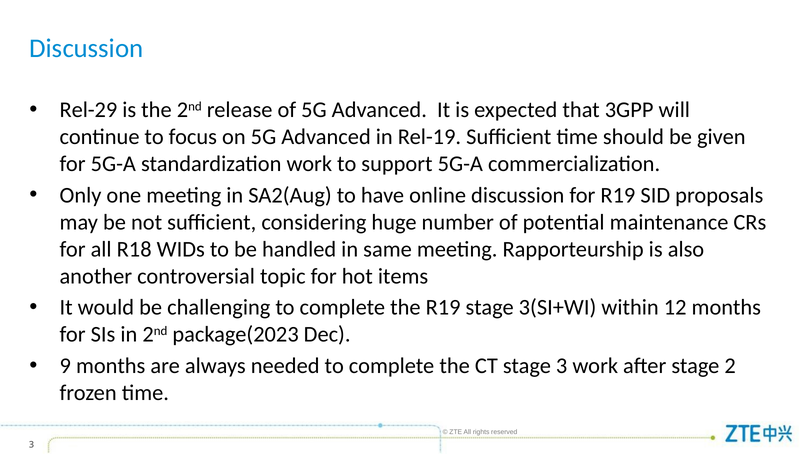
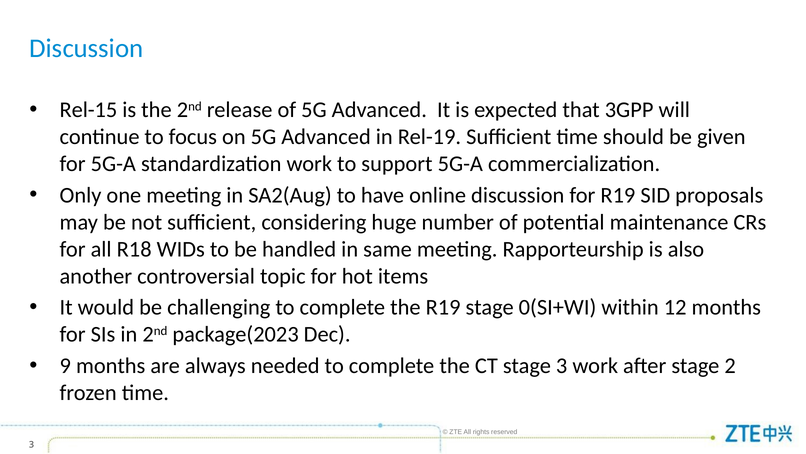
Rel-29: Rel-29 -> Rel-15
3(SI+WI: 3(SI+WI -> 0(SI+WI
